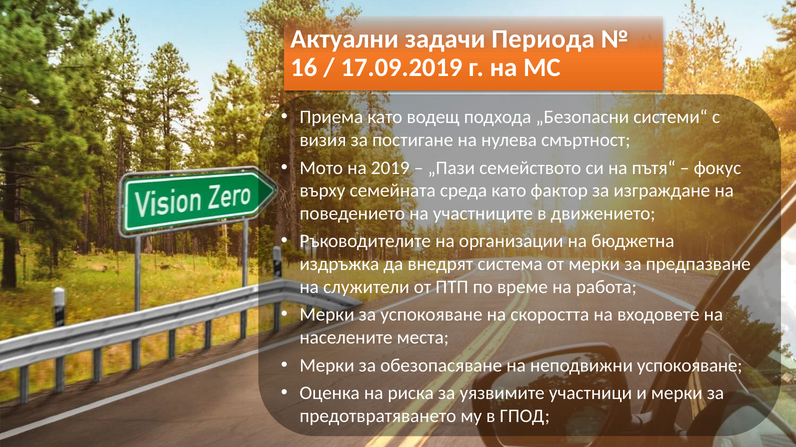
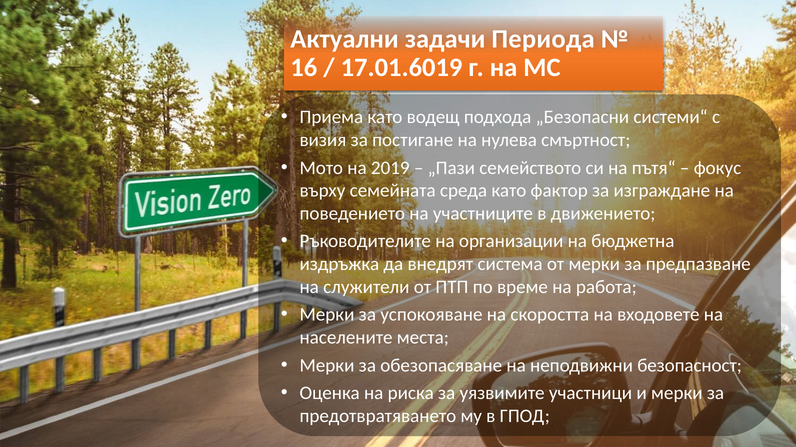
17.09.2019: 17.09.2019 -> 17.01.6019
неподвижни успокояване: успокояване -> безопасност
